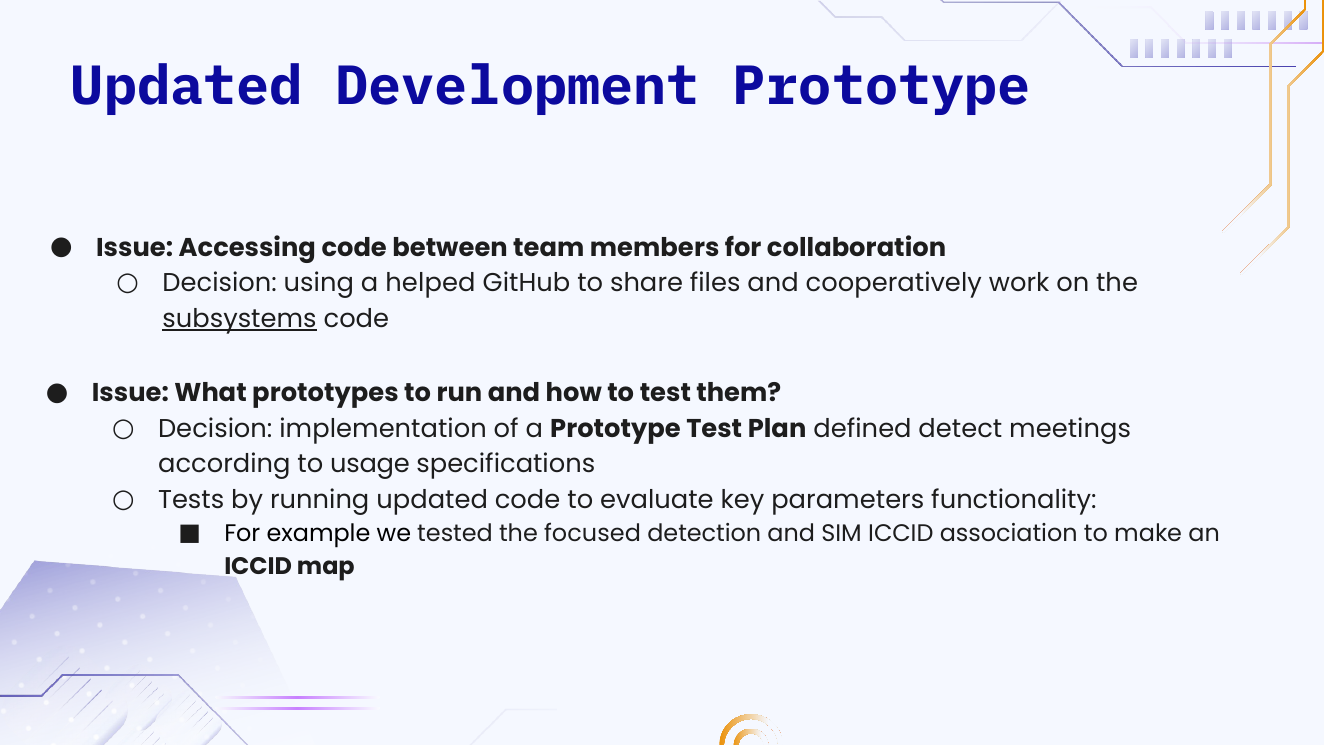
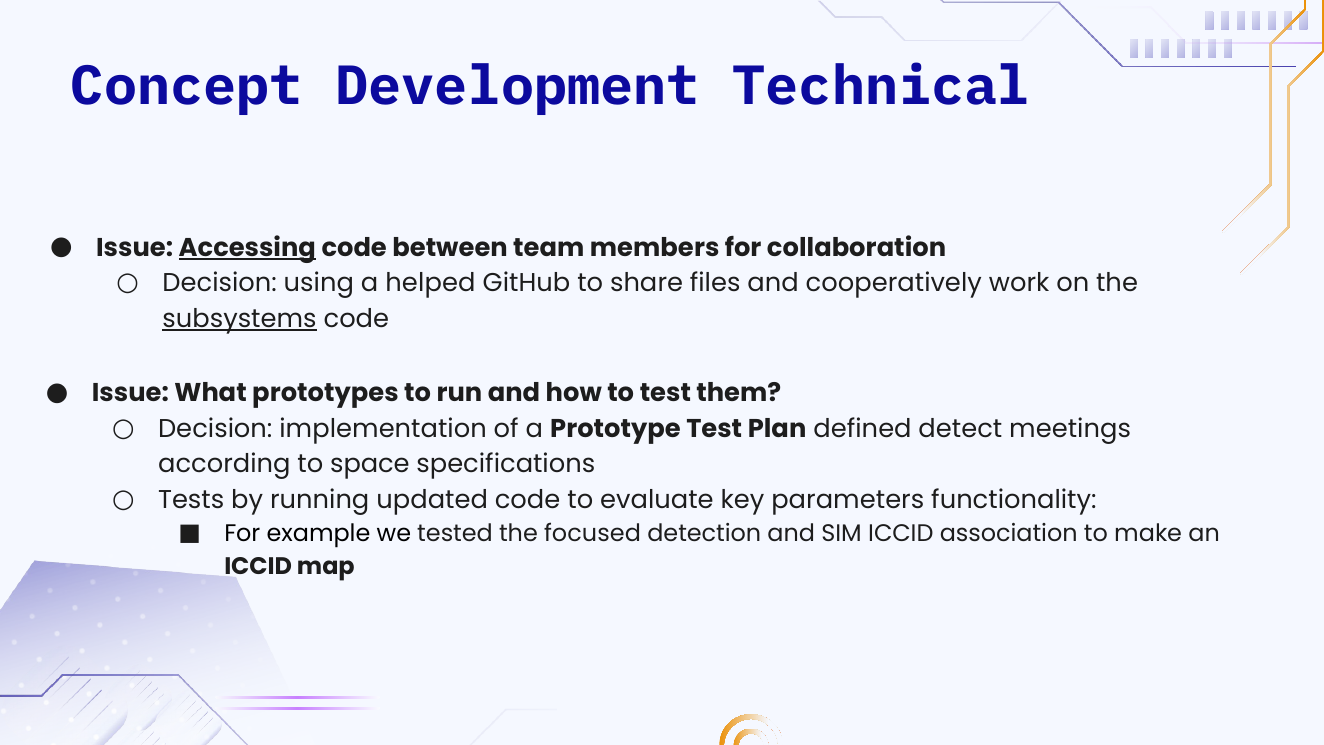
Updated at (187, 86): Updated -> Concept
Development Prototype: Prototype -> Technical
Accessing underline: none -> present
usage: usage -> space
